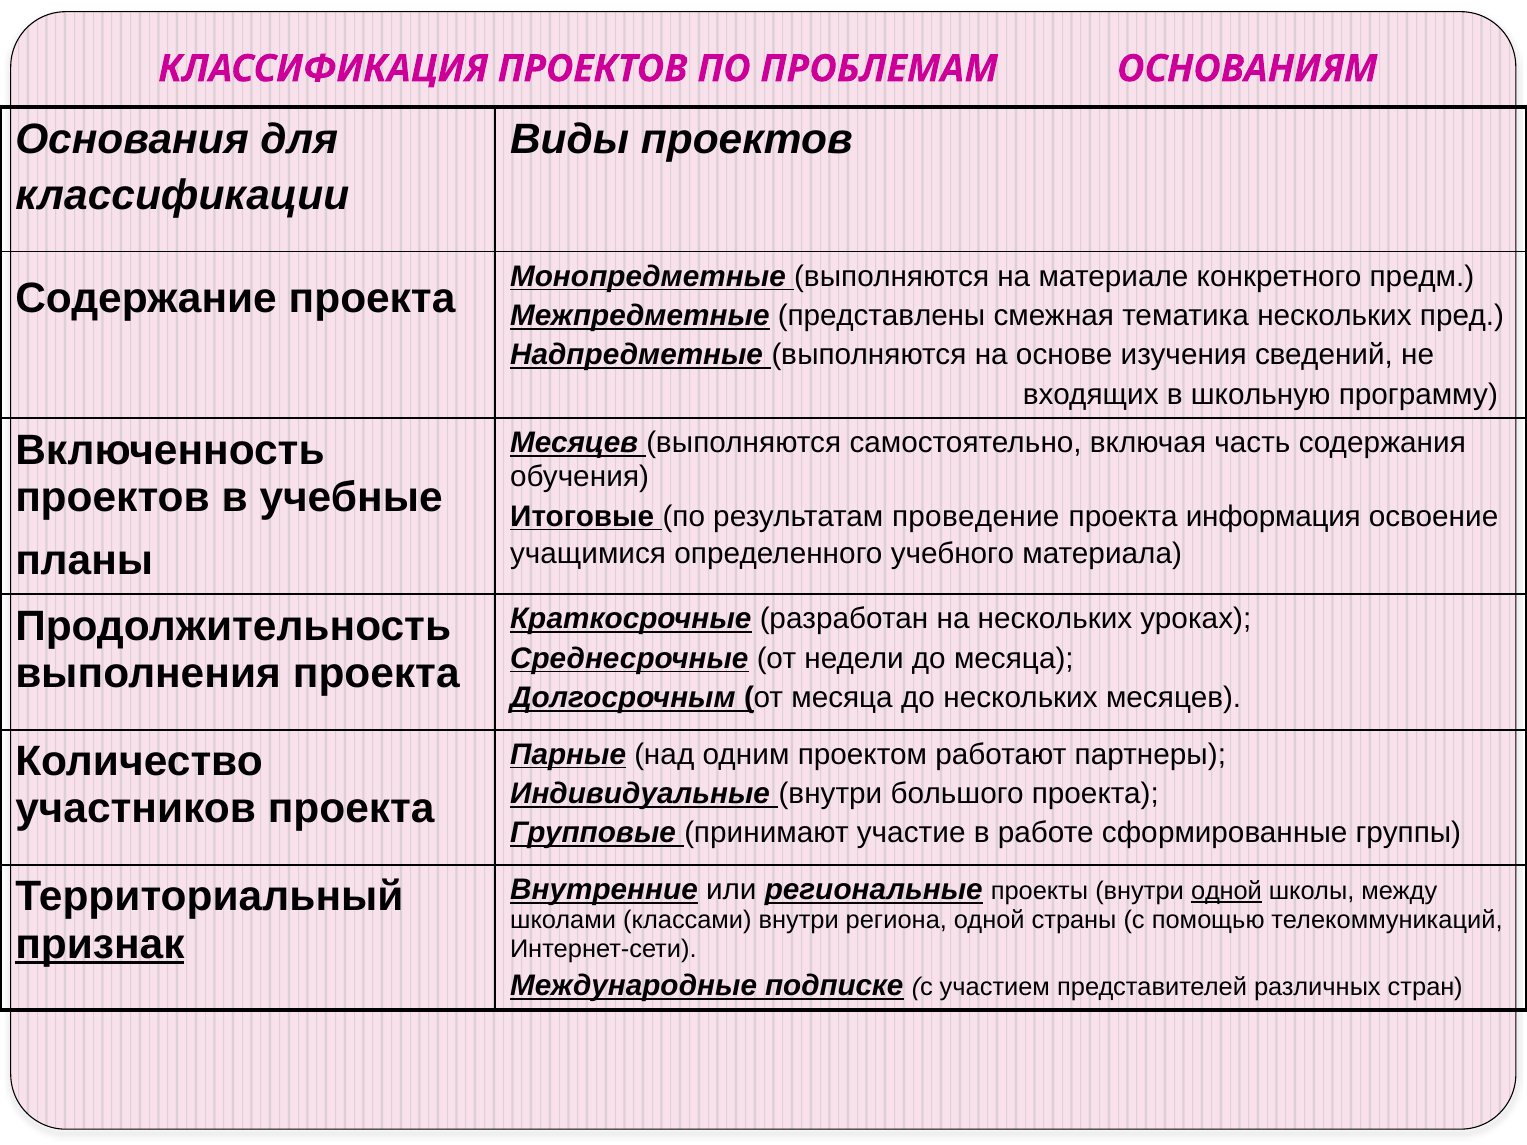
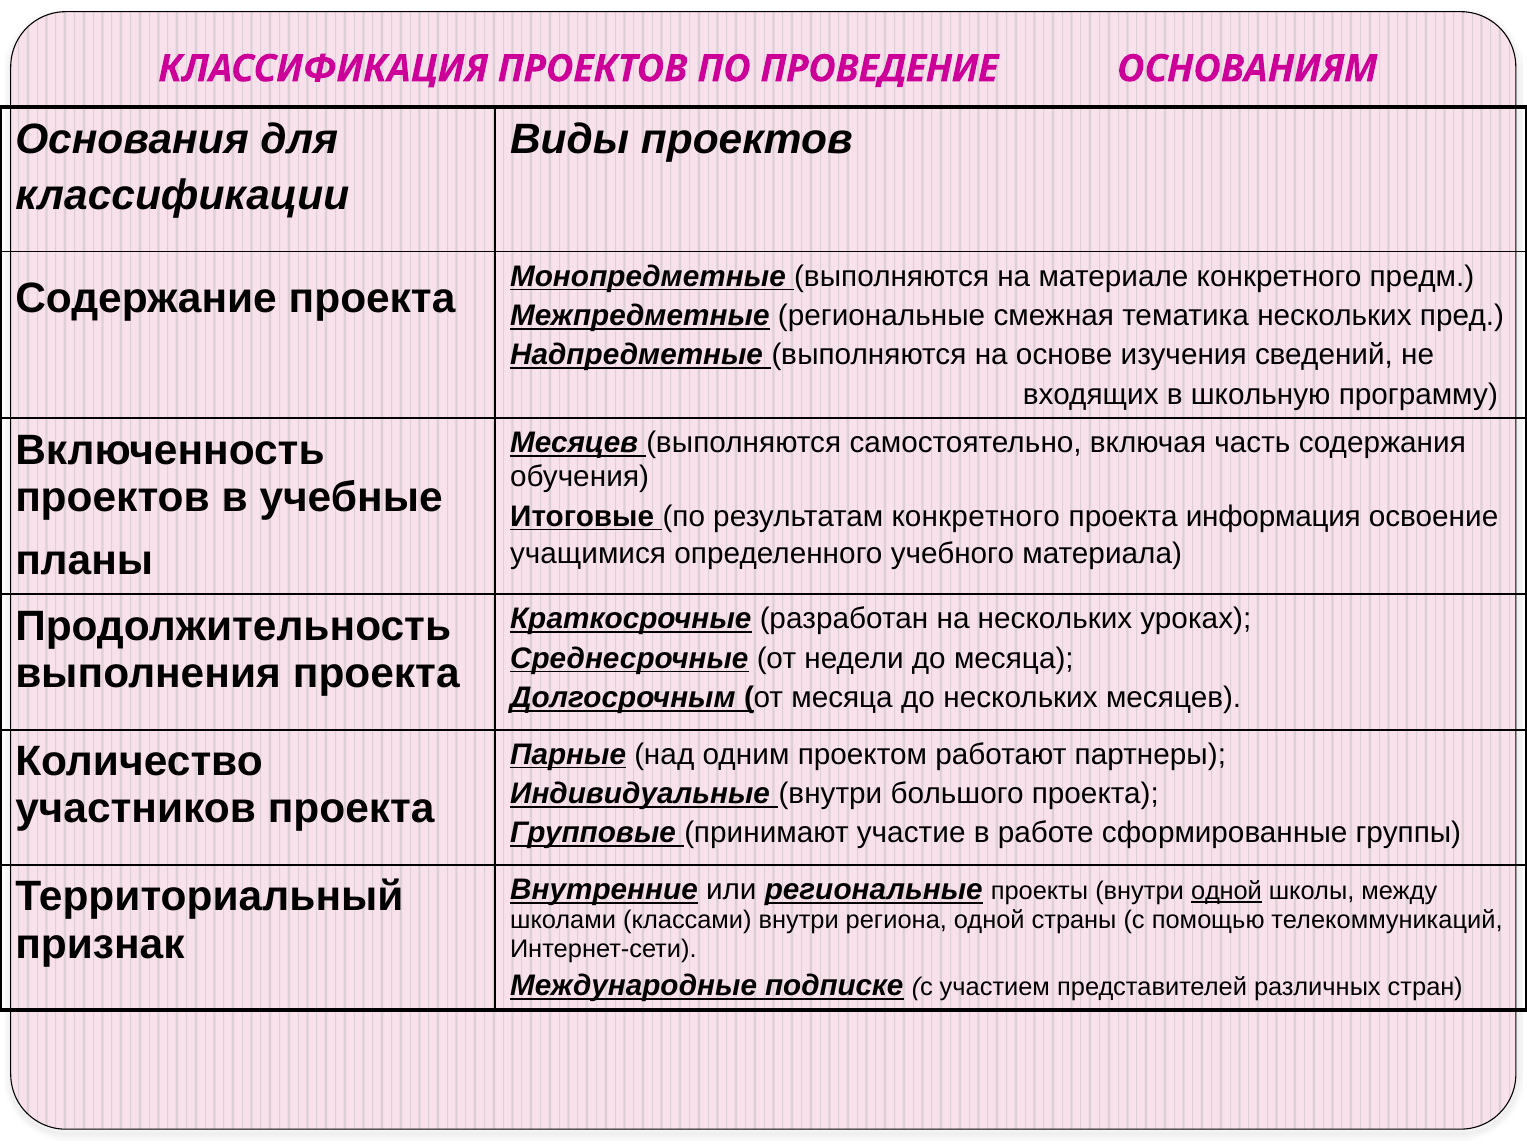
ПРОБЛЕМАМ: ПРОБЛЕМАМ -> ПРОВЕДЕНИЕ
Межпредметные представлены: представлены -> региональные
результатам проведение: проведение -> конкретного
признак underline: present -> none
